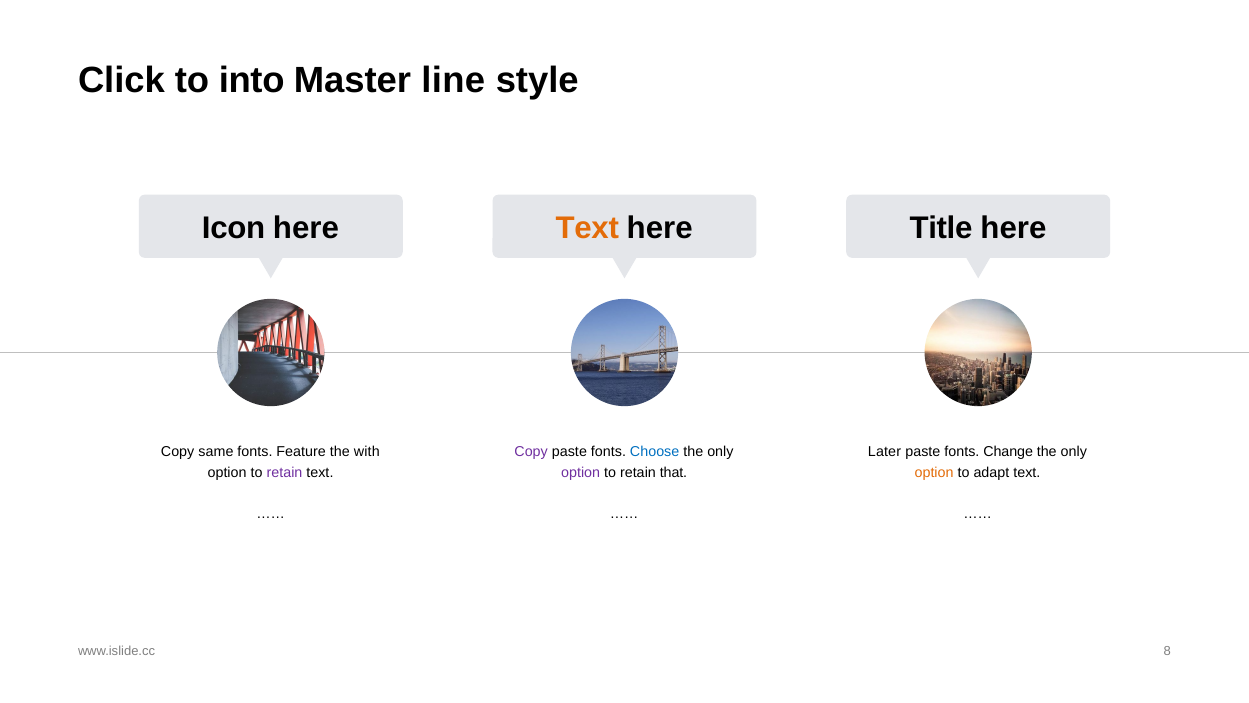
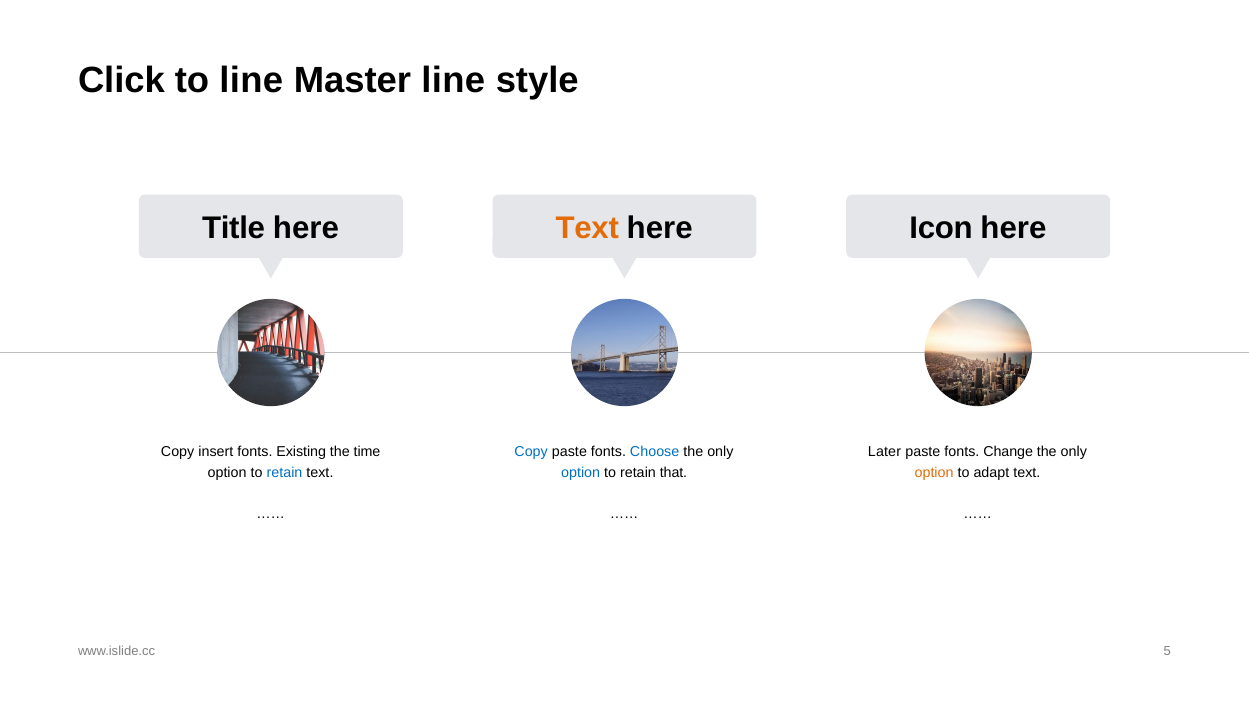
to into: into -> line
Icon: Icon -> Title
Title: Title -> Icon
same: same -> insert
Feature: Feature -> Existing
with: with -> time
Copy at (531, 452) colour: purple -> blue
retain at (284, 473) colour: purple -> blue
option at (581, 473) colour: purple -> blue
8: 8 -> 5
